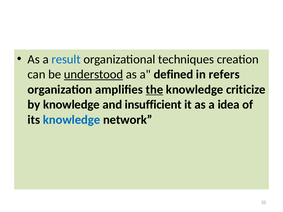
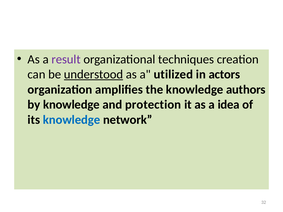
result colour: blue -> purple
defined: defined -> utilized
refers: refers -> actors
the underline: present -> none
criticize: criticize -> authors
insufficient: insufficient -> protection
